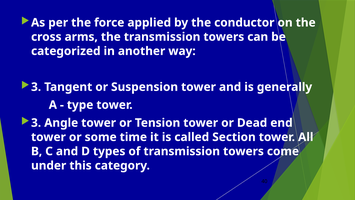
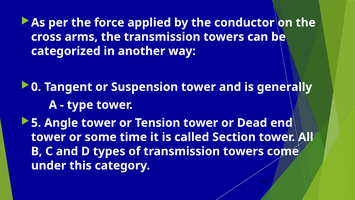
3 at (36, 87): 3 -> 0
3 at (36, 123): 3 -> 5
